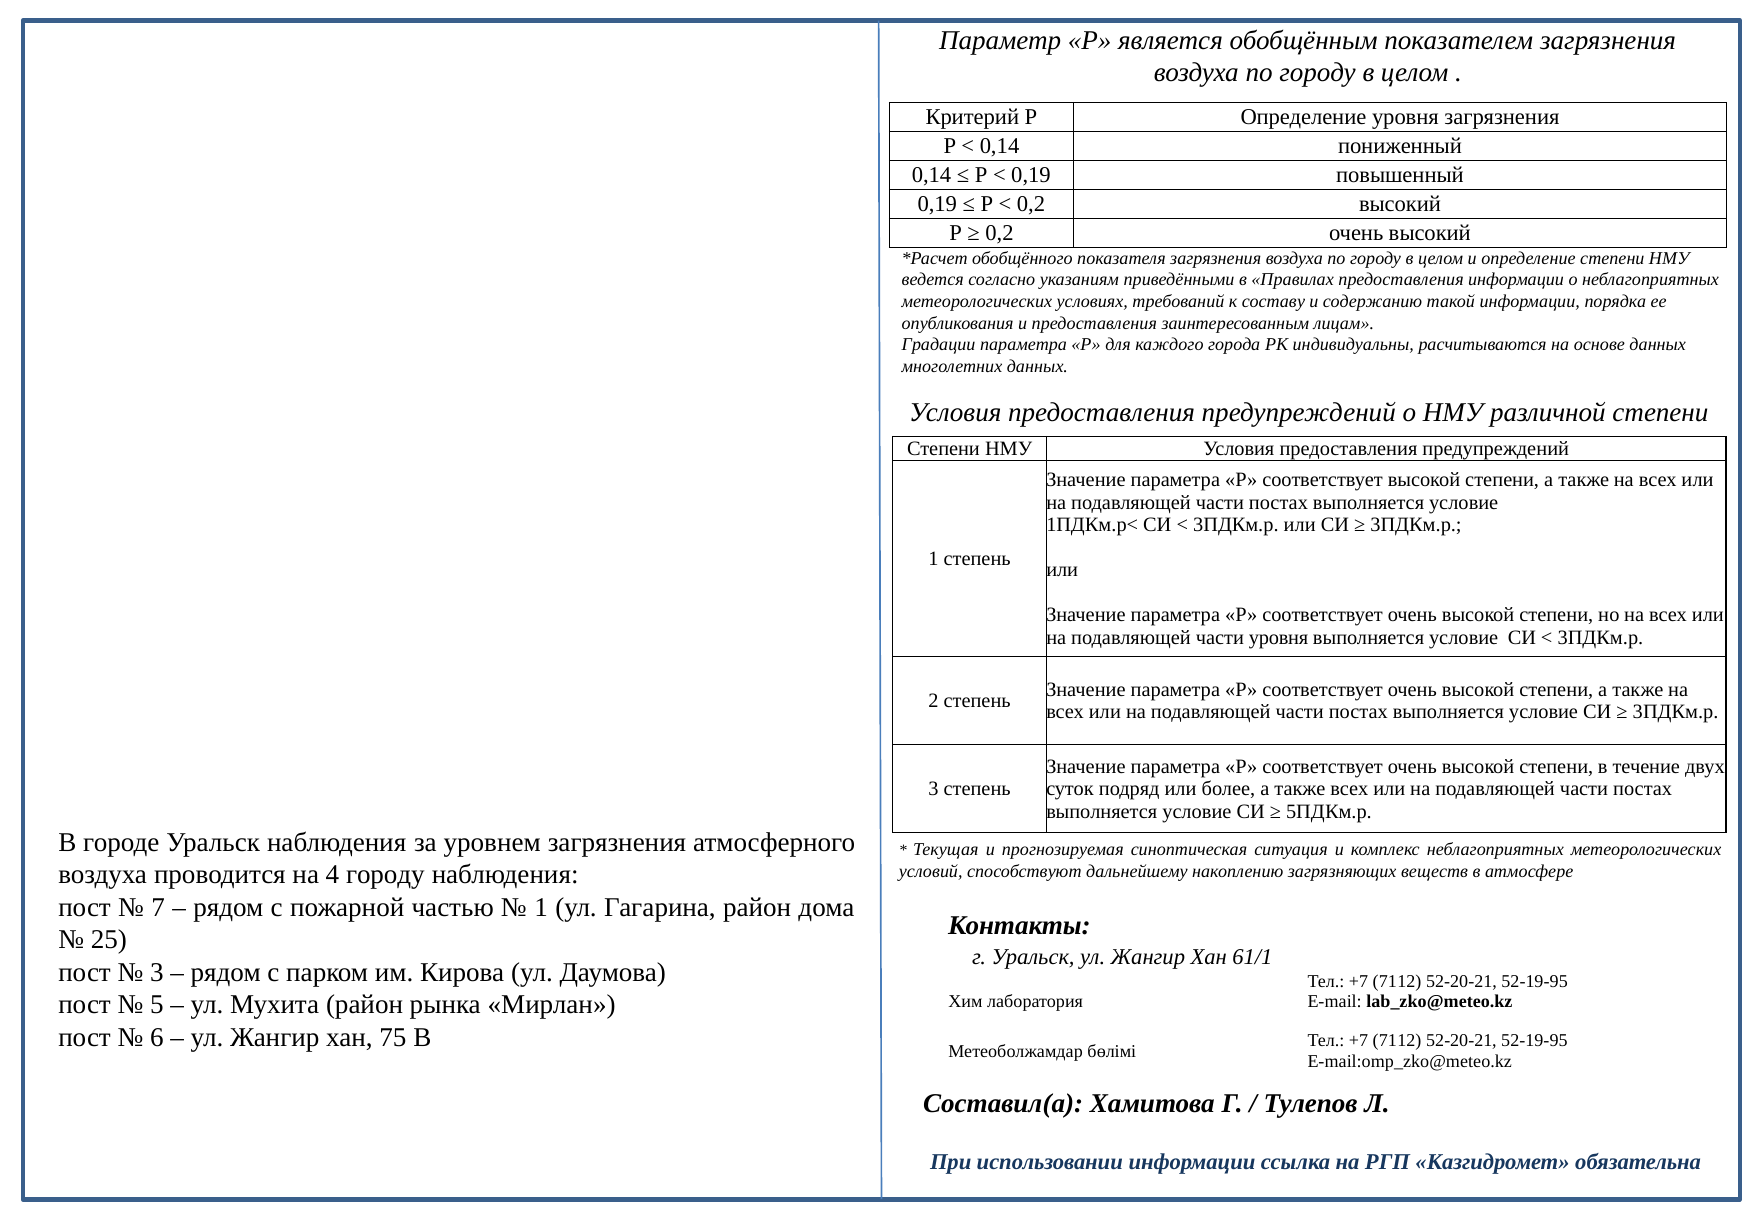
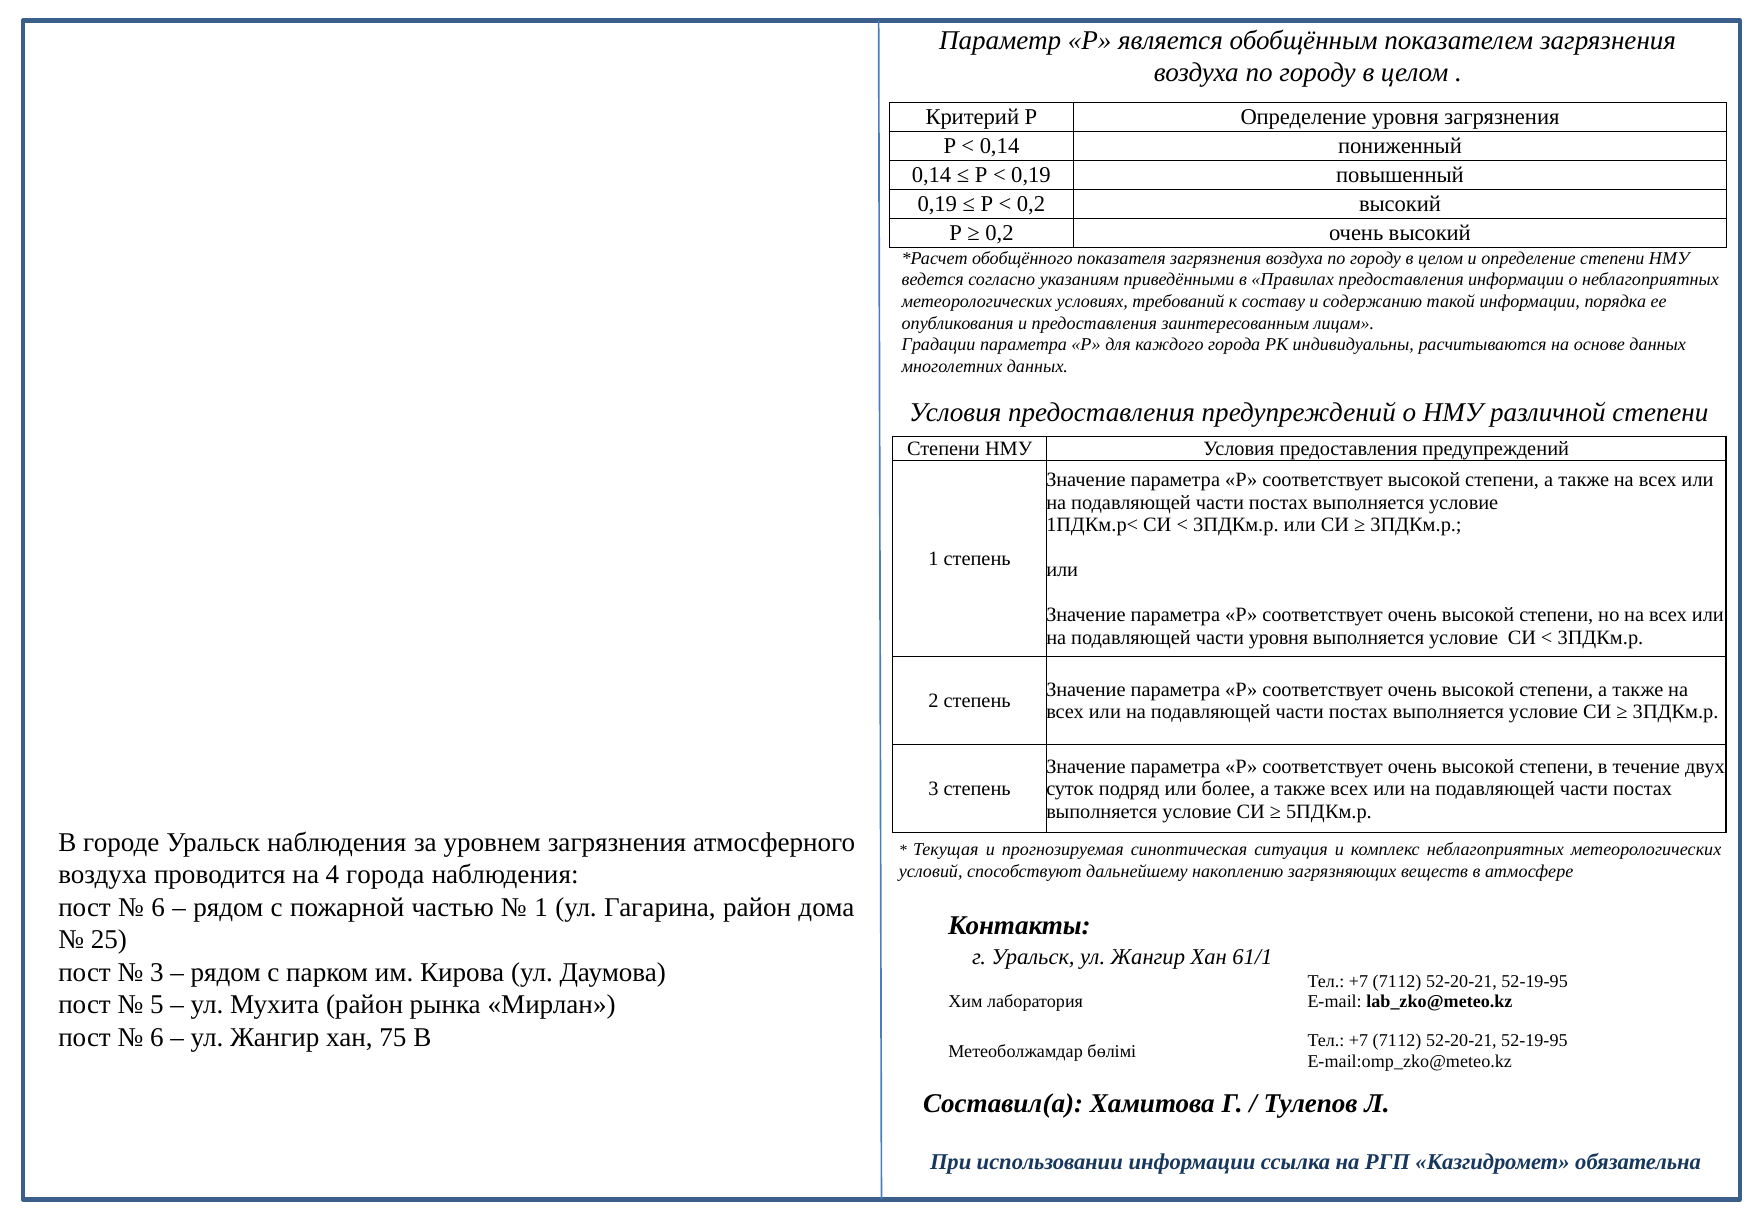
4 городу: городу -> города
7 at (158, 908): 7 -> 6
